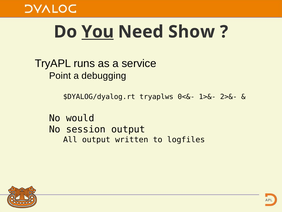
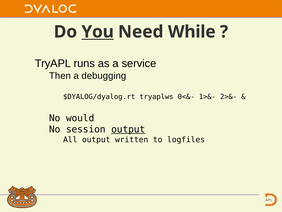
Show: Show -> While
Point: Point -> Then
output at (128, 129) underline: none -> present
